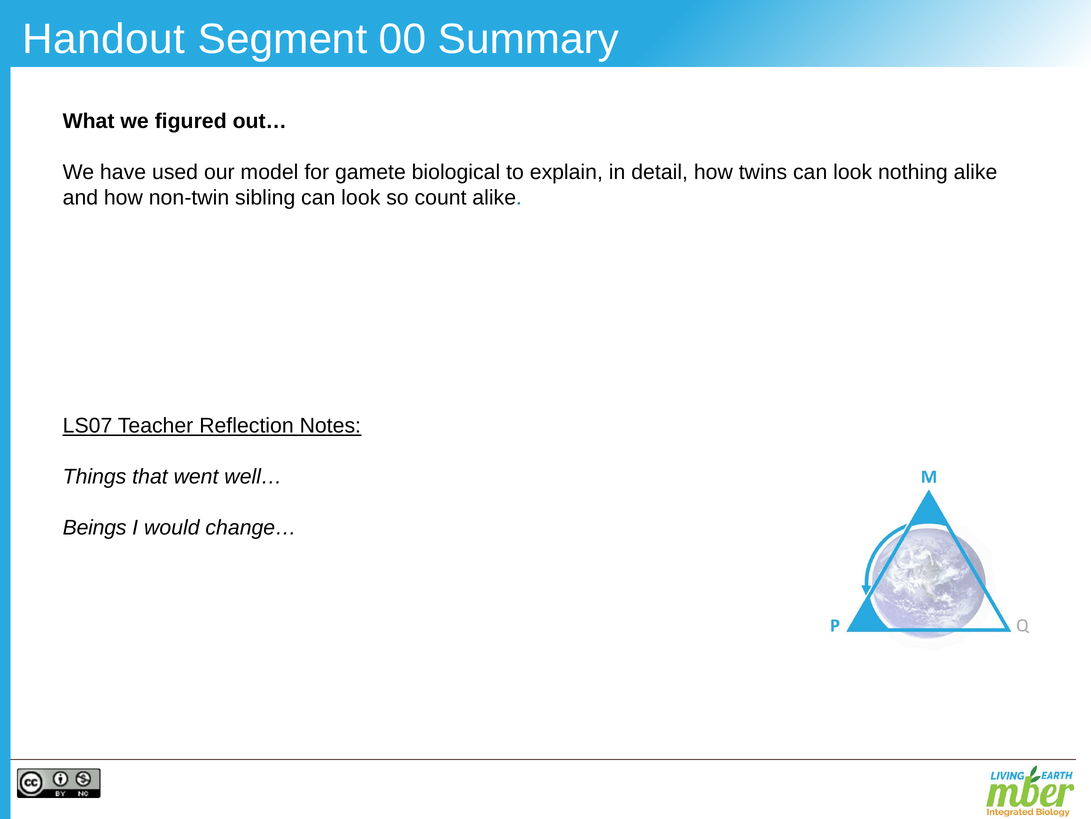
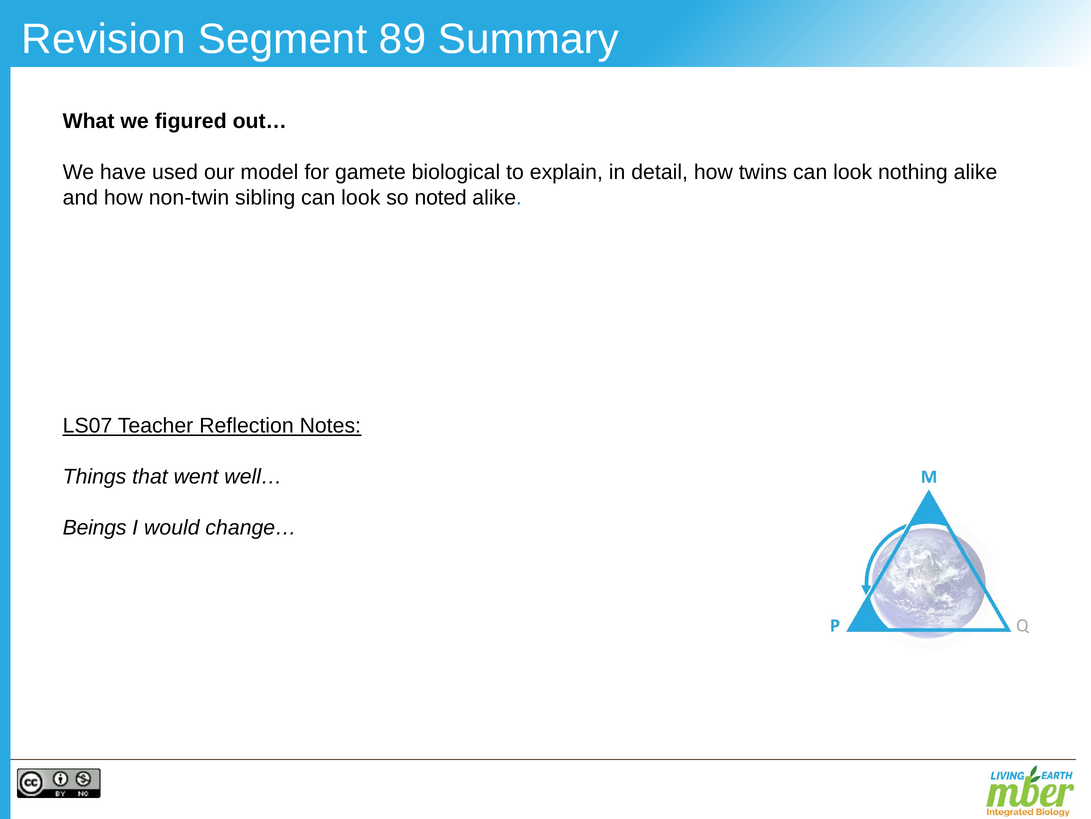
Handout: Handout -> Revision
00: 00 -> 89
count: count -> noted
